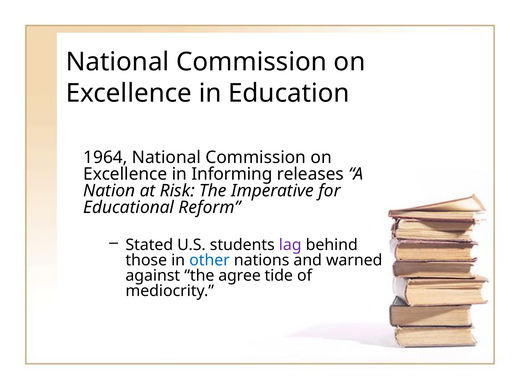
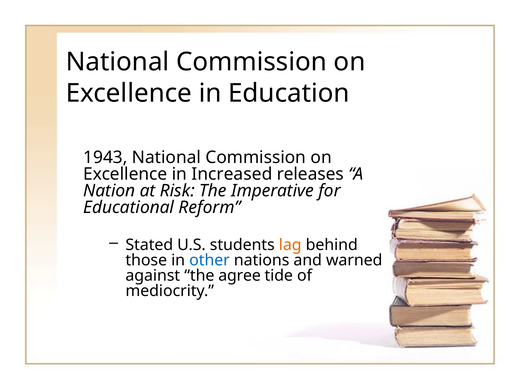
1964: 1964 -> 1943
Informing: Informing -> Increased
lag colour: purple -> orange
